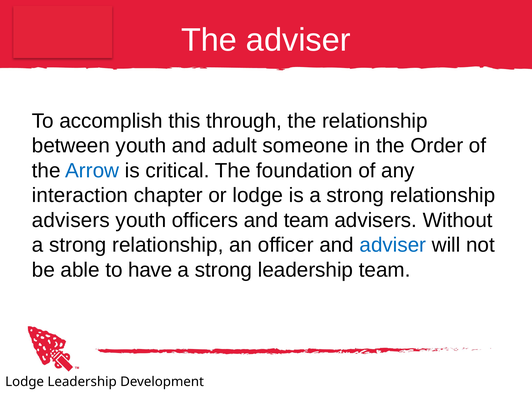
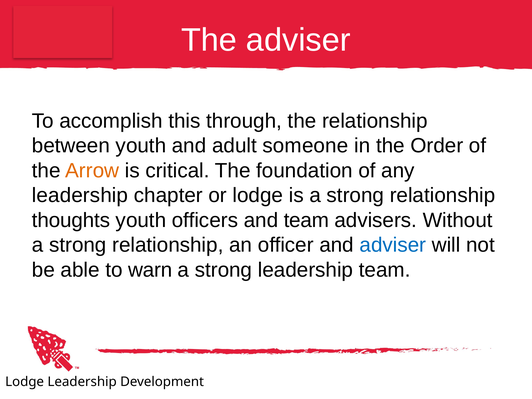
Arrow colour: blue -> orange
interaction at (80, 195): interaction -> leadership
advisers at (71, 220): advisers -> thoughts
have: have -> warn
